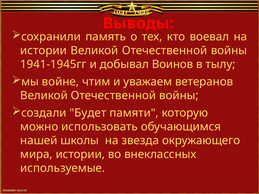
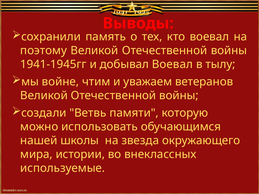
истории at (44, 51): истории -> поэтому
добывал Воинов: Воинов -> Воевал
Будет: Будет -> Ветвь
